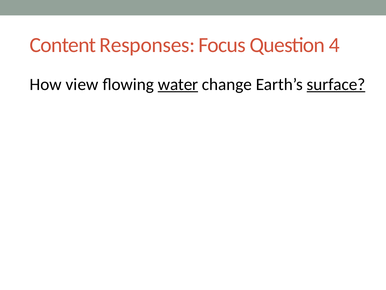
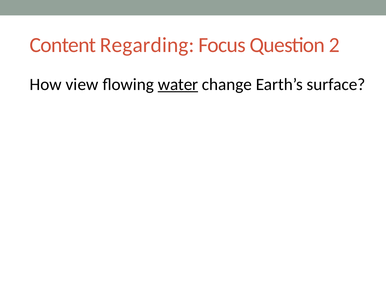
Responses: Responses -> Regarding
4: 4 -> 2
surface underline: present -> none
